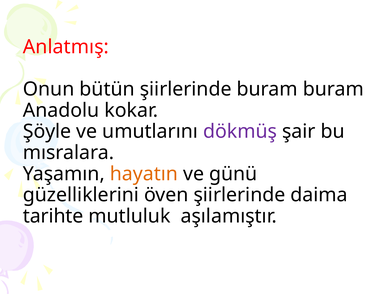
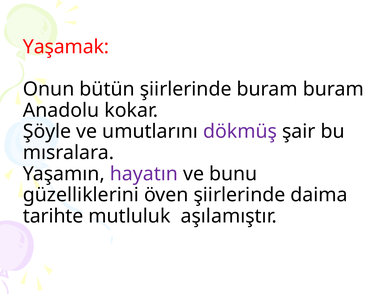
Anlatmış: Anlatmış -> Yaşamak
hayatın colour: orange -> purple
günü: günü -> bunu
